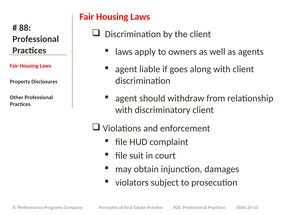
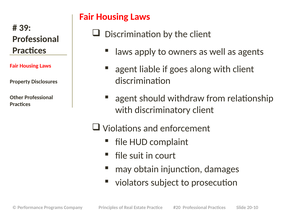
88: 88 -> 39
